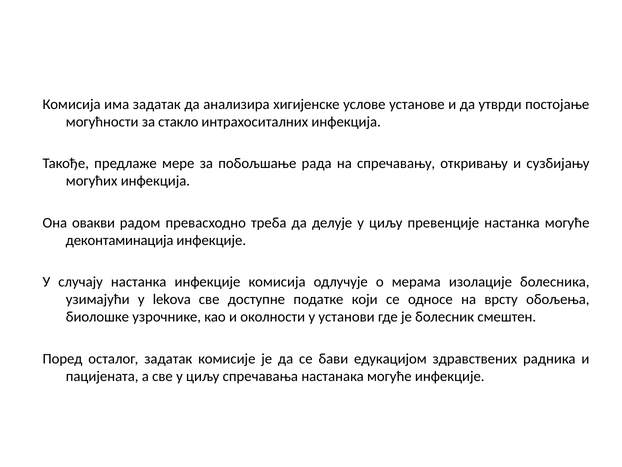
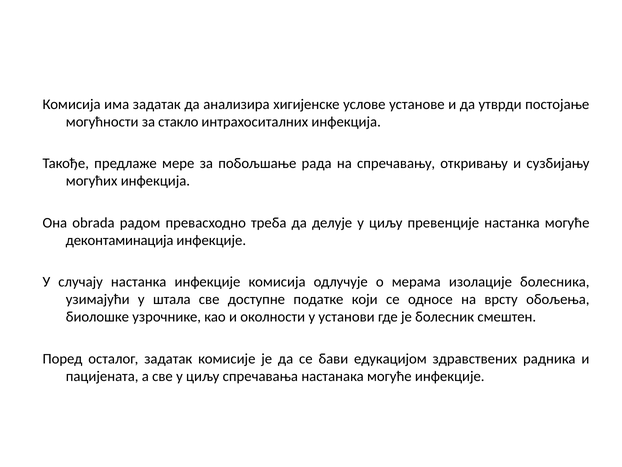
овакви: овакви -> obrada
lekova: lekova -> штала
